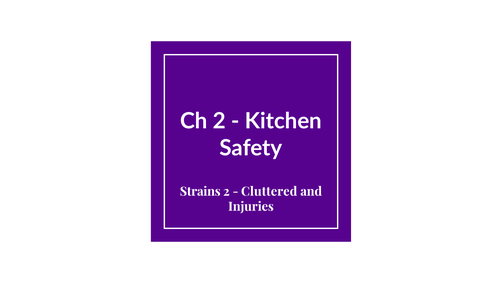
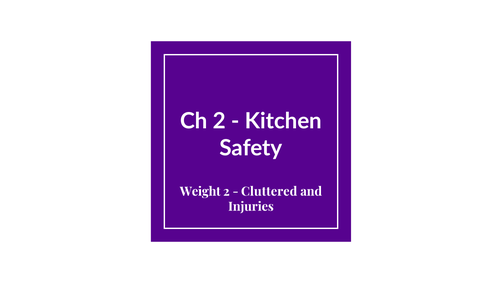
Strains: Strains -> Weight
